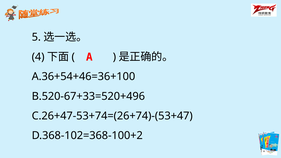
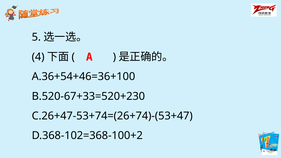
B.520-67+33=520+496: B.520-67+33=520+496 -> B.520-67+33=520+230
